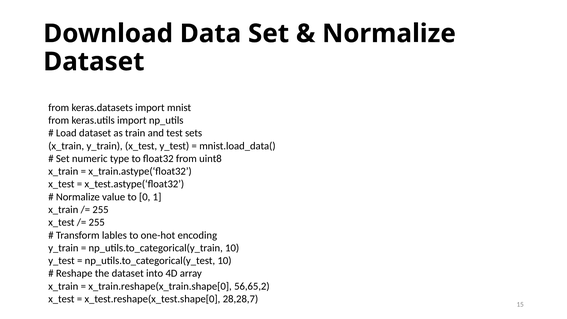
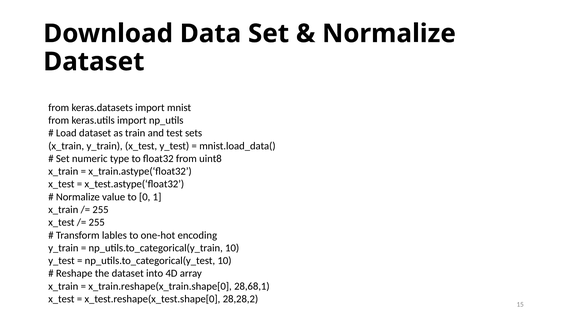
56,65,2: 56,65,2 -> 28,68,1
28,28,7: 28,28,7 -> 28,28,2
